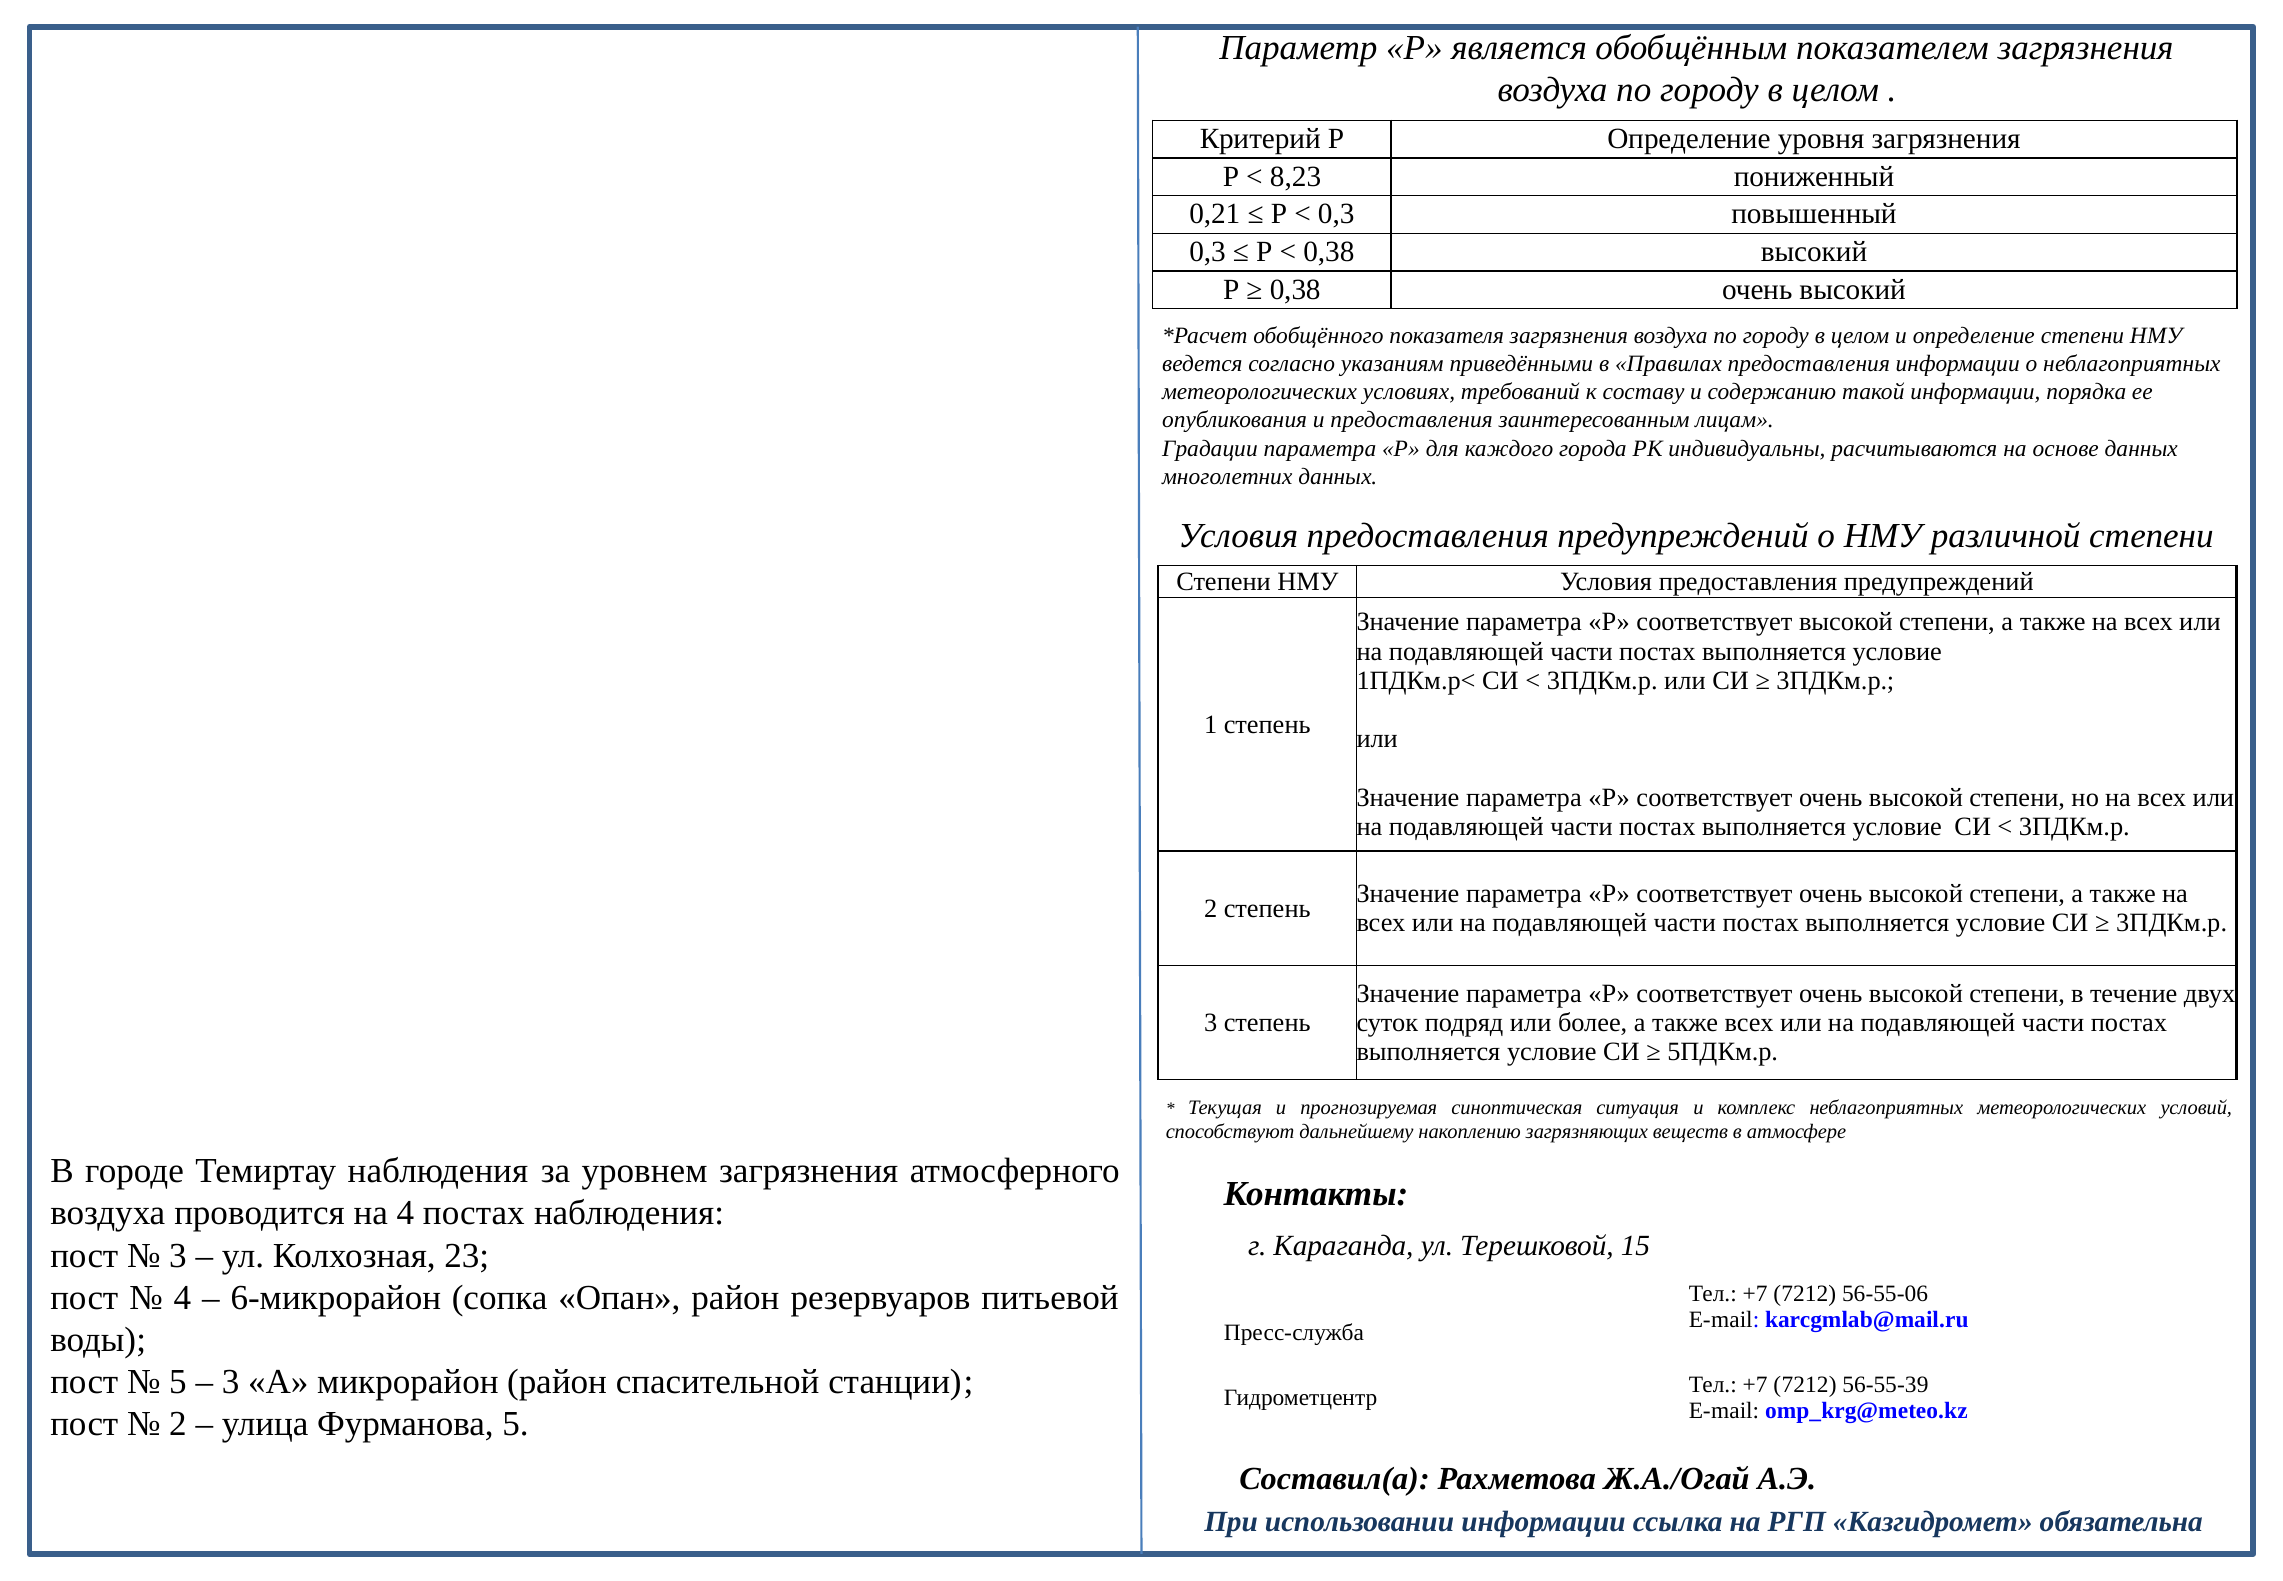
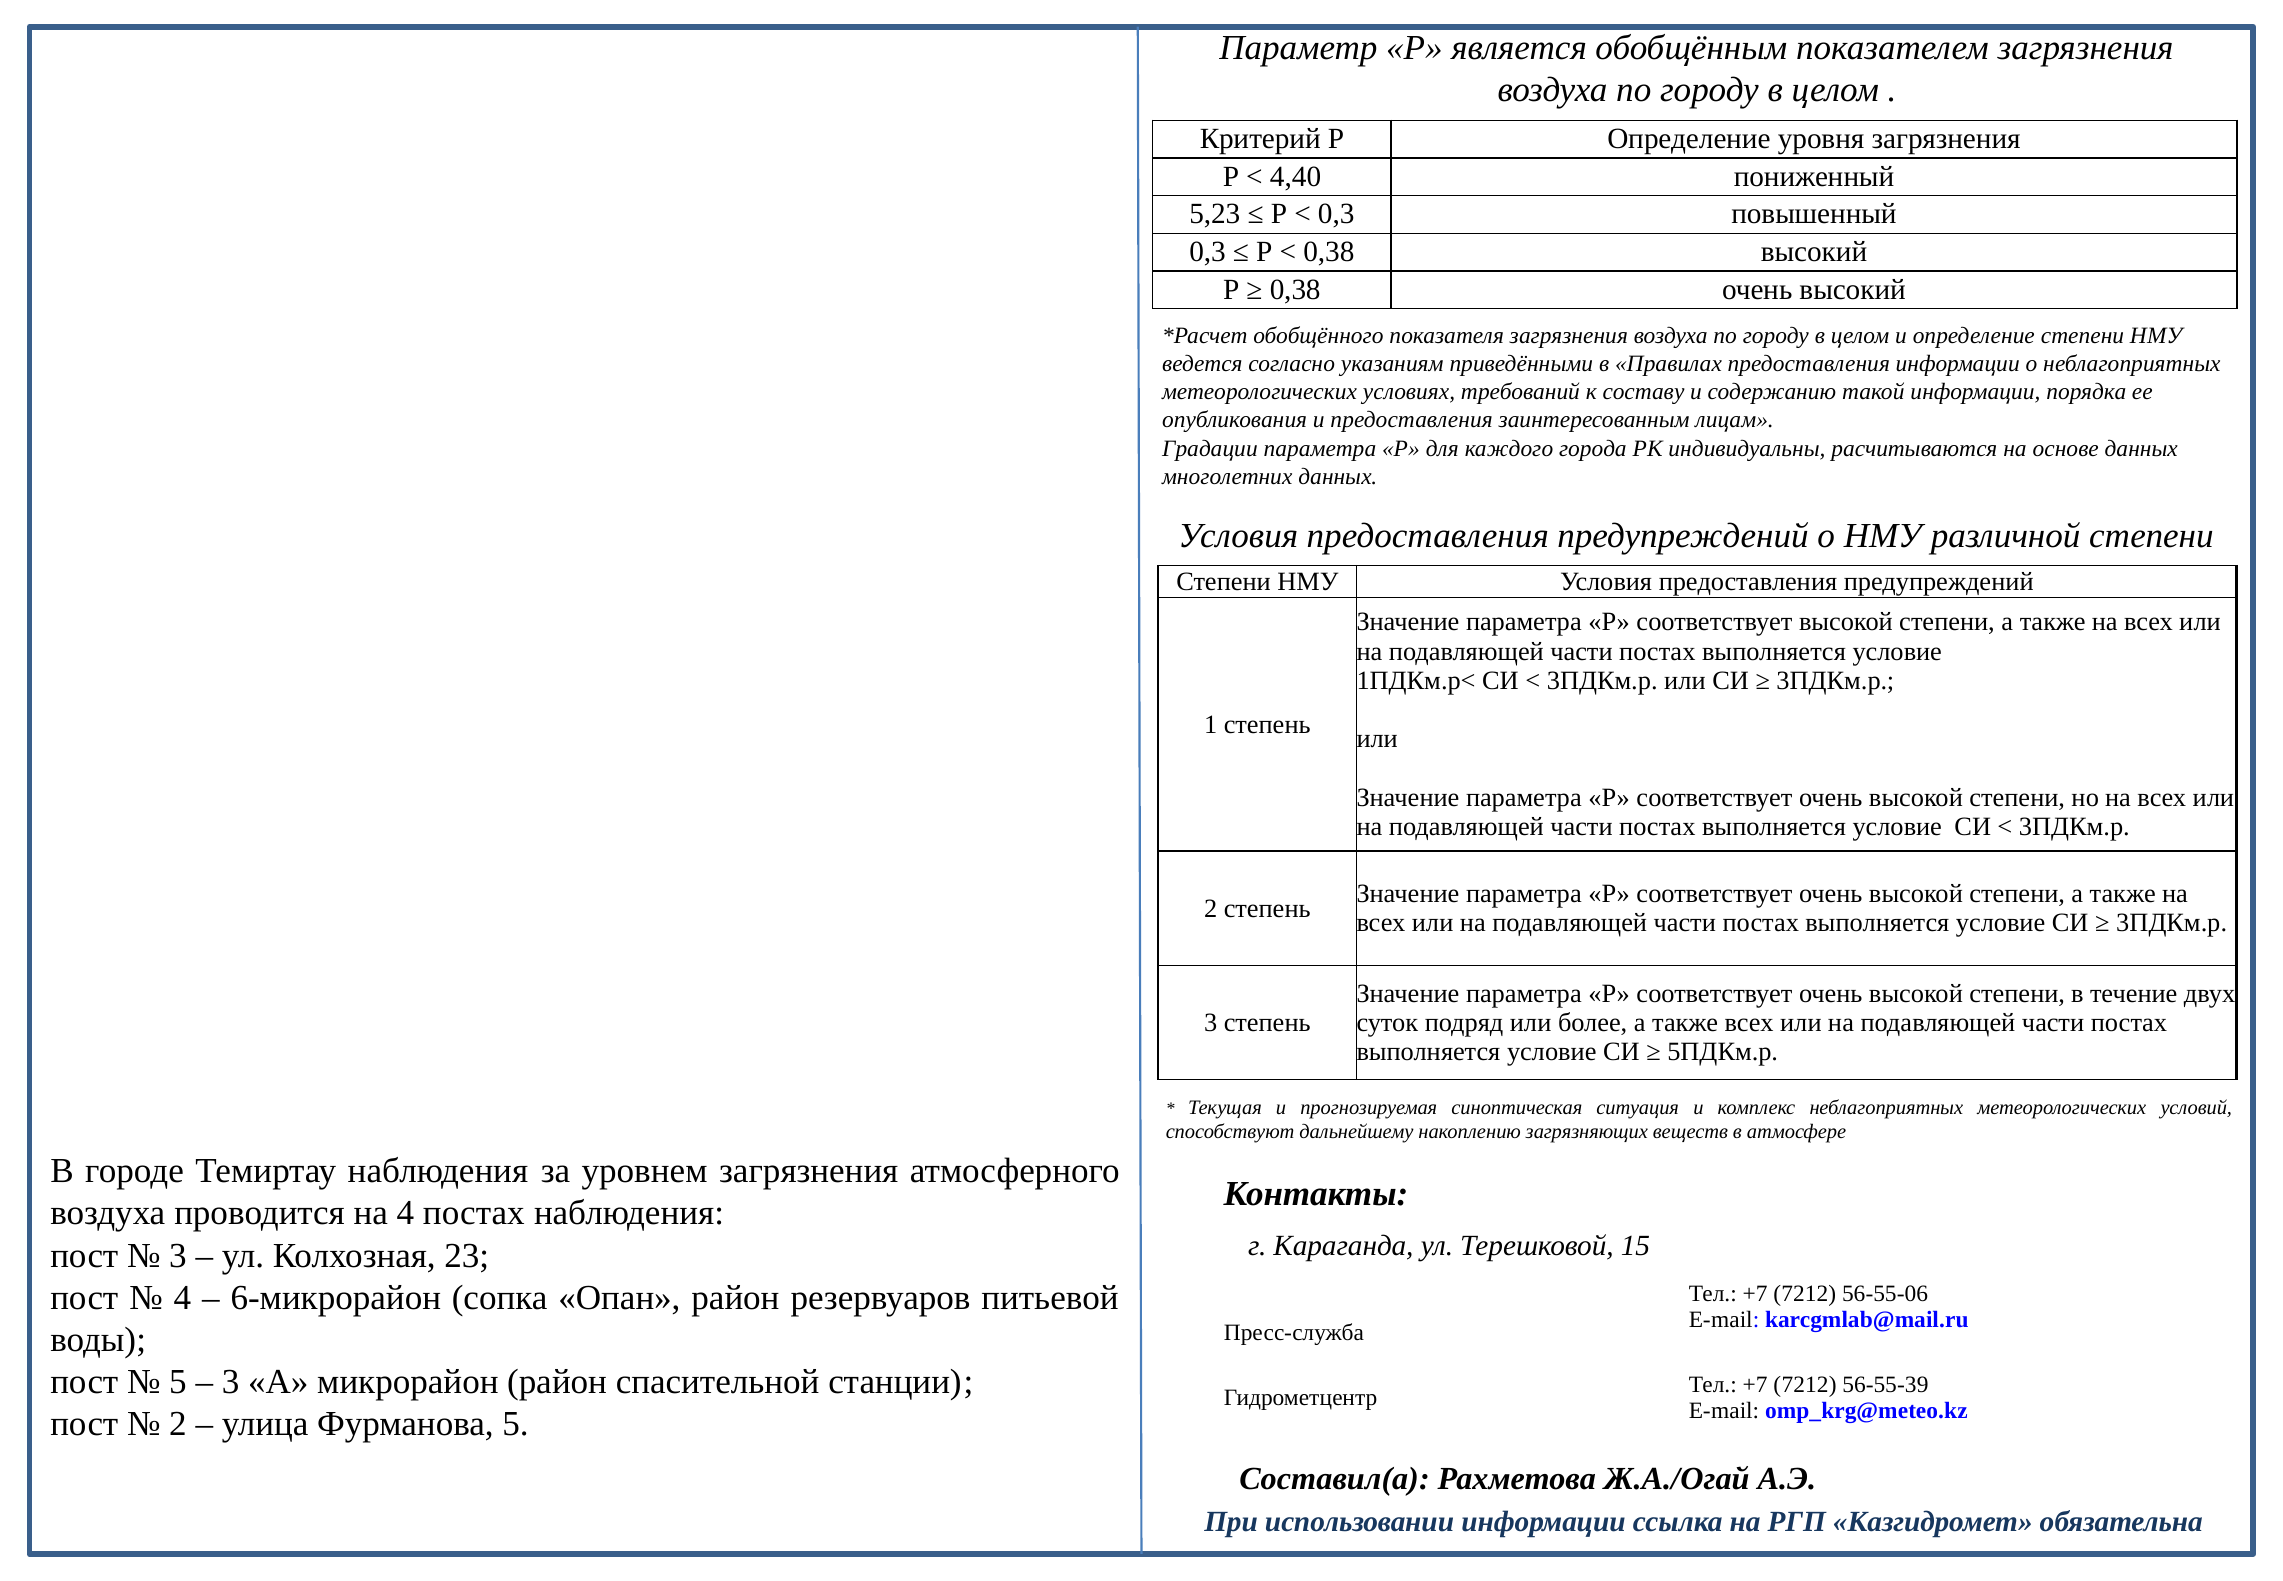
8,23: 8,23 -> 4,40
0,21: 0,21 -> 5,23
